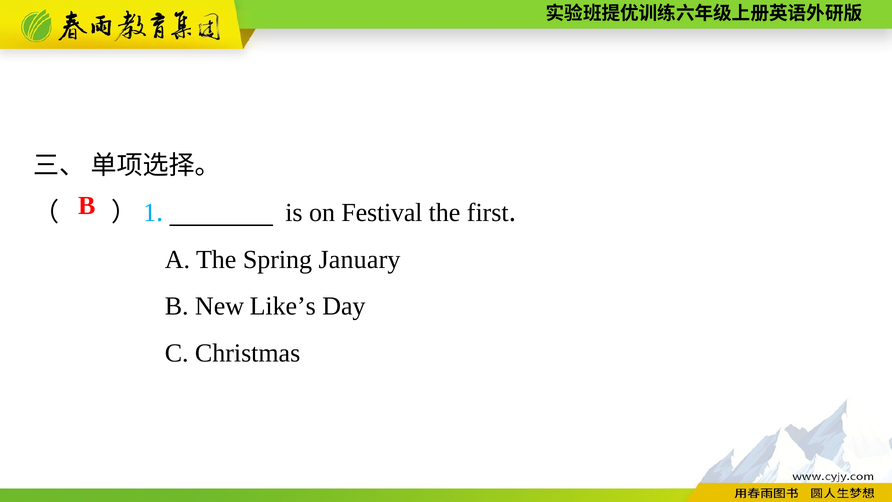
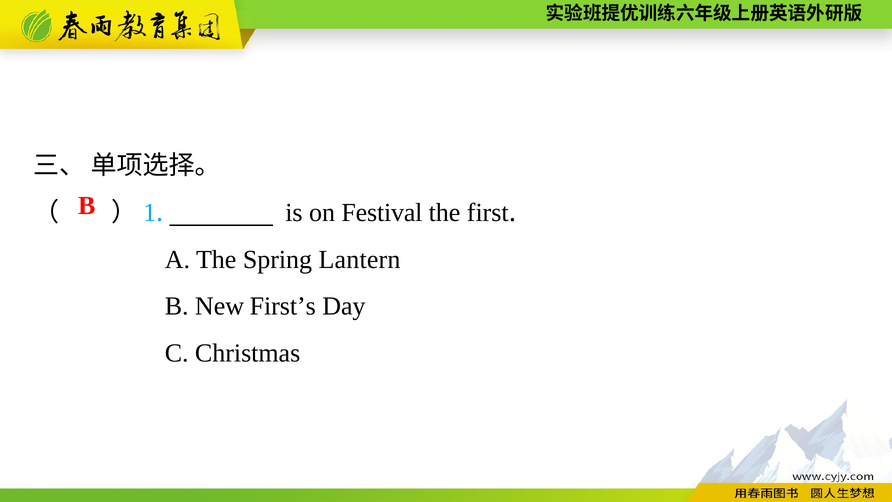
January: January -> Lantern
Like’s: Like’s -> First’s
